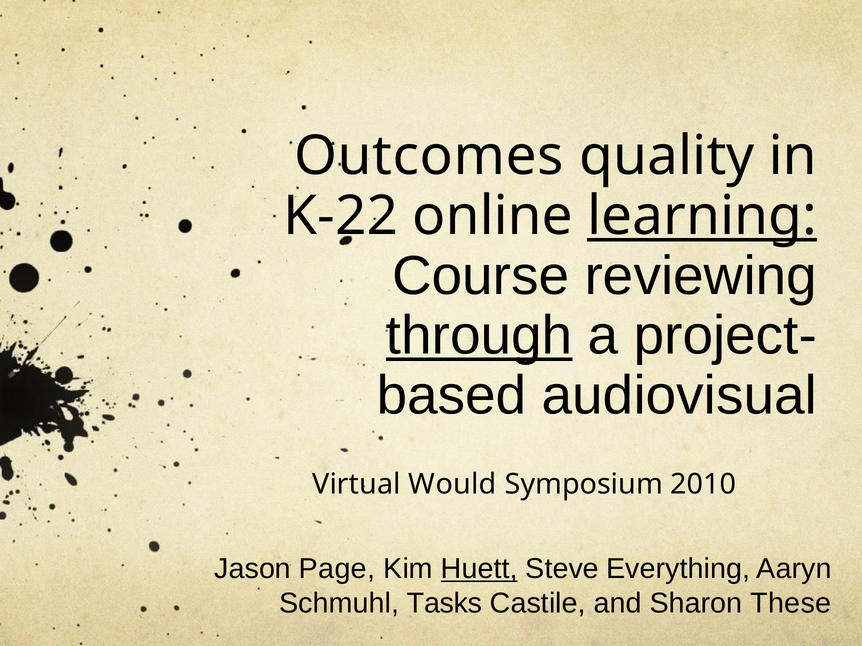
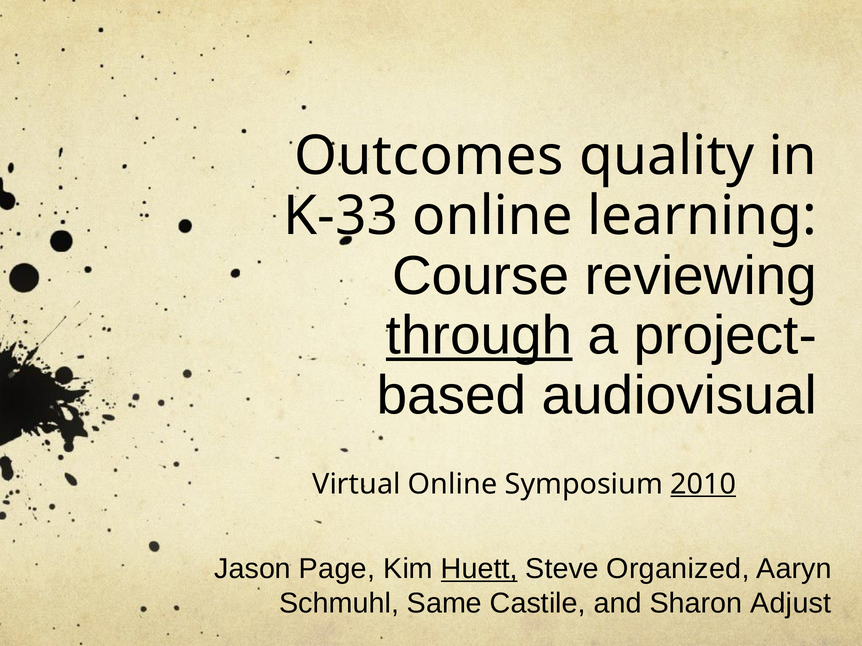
K-22: K-22 -> K-33
learning underline: present -> none
Virtual Would: Would -> Online
2010 underline: none -> present
Everything: Everything -> Organized
Tasks: Tasks -> Same
These: These -> Adjust
